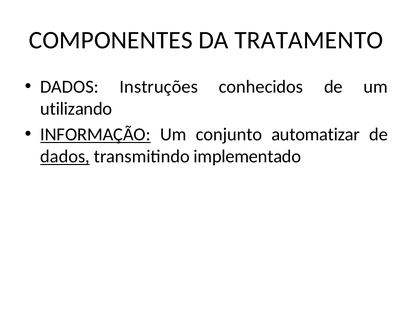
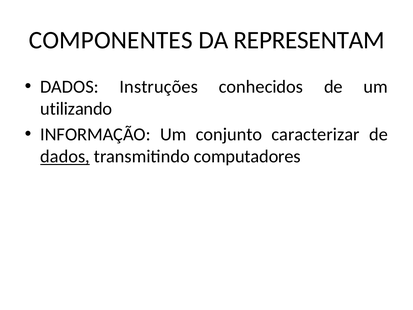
TRATAMENTO: TRATAMENTO -> REPRESENTAM
INFORMAÇÃO underline: present -> none
automatizar: automatizar -> caracterizar
implementado: implementado -> computadores
